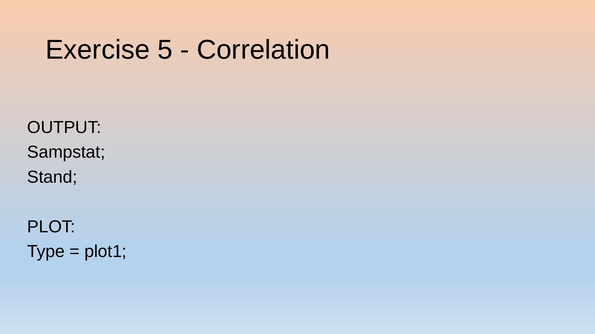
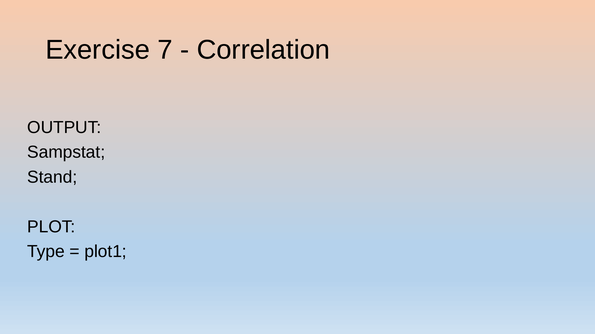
5: 5 -> 7
